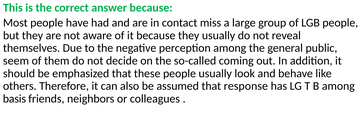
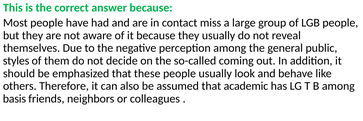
seem: seem -> styles
response: response -> academic
